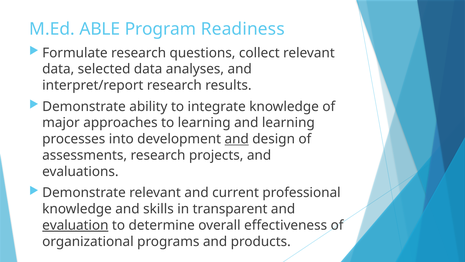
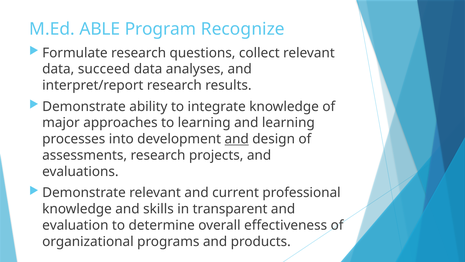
Readiness: Readiness -> Recognize
selected: selected -> succeed
evaluation underline: present -> none
